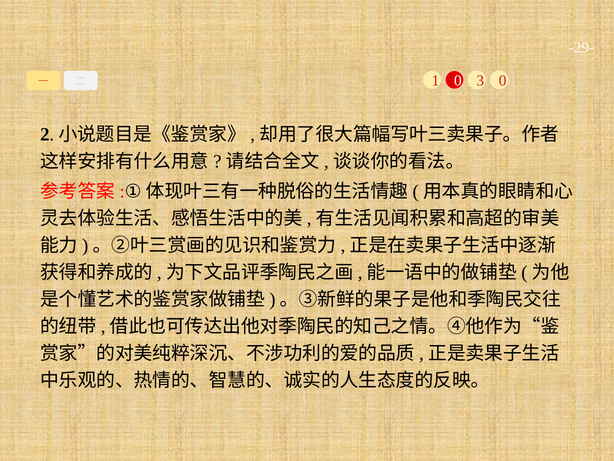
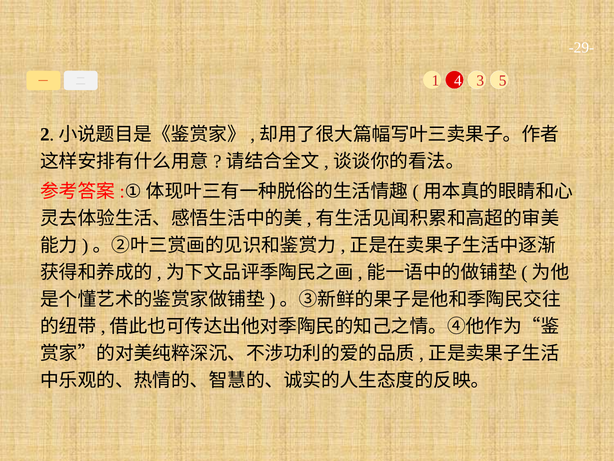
1 0: 0 -> 4
3 0: 0 -> 5
